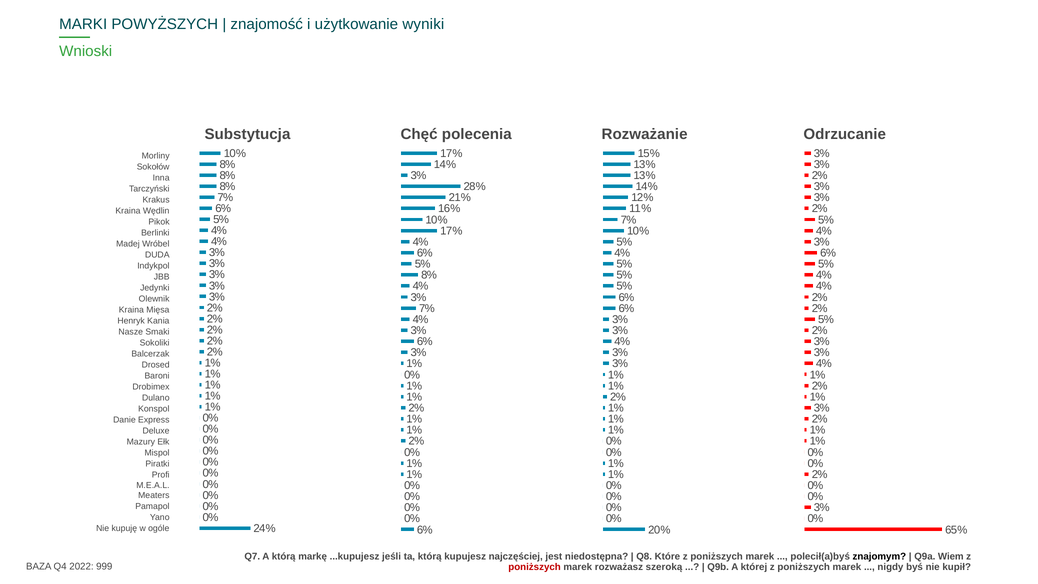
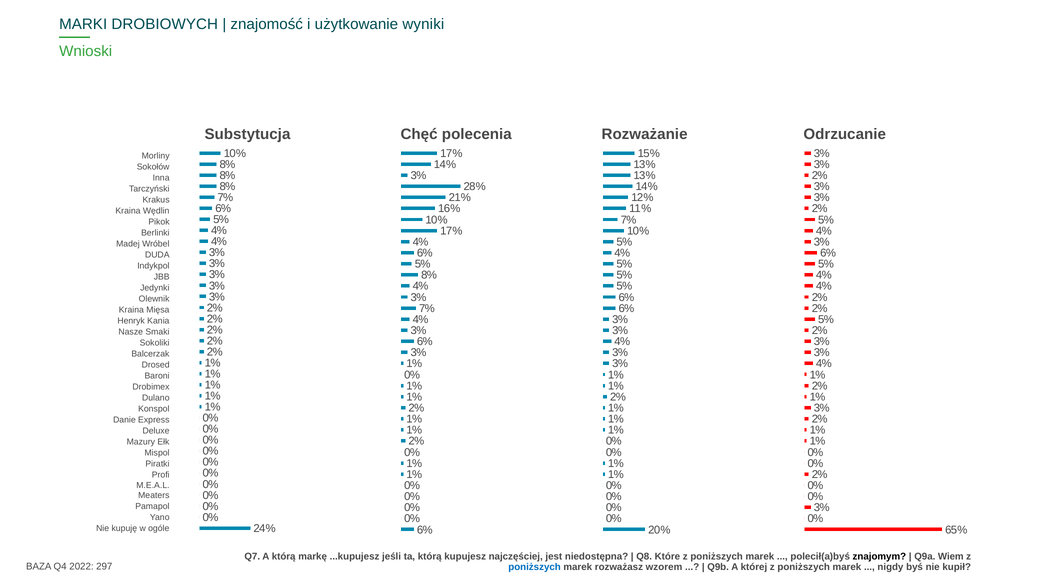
POWYŻSZYCH: POWYŻSZYCH -> DROBIOWYCH
999: 999 -> 297
poniższych at (535, 567) colour: red -> blue
szeroką: szeroką -> wzorem
